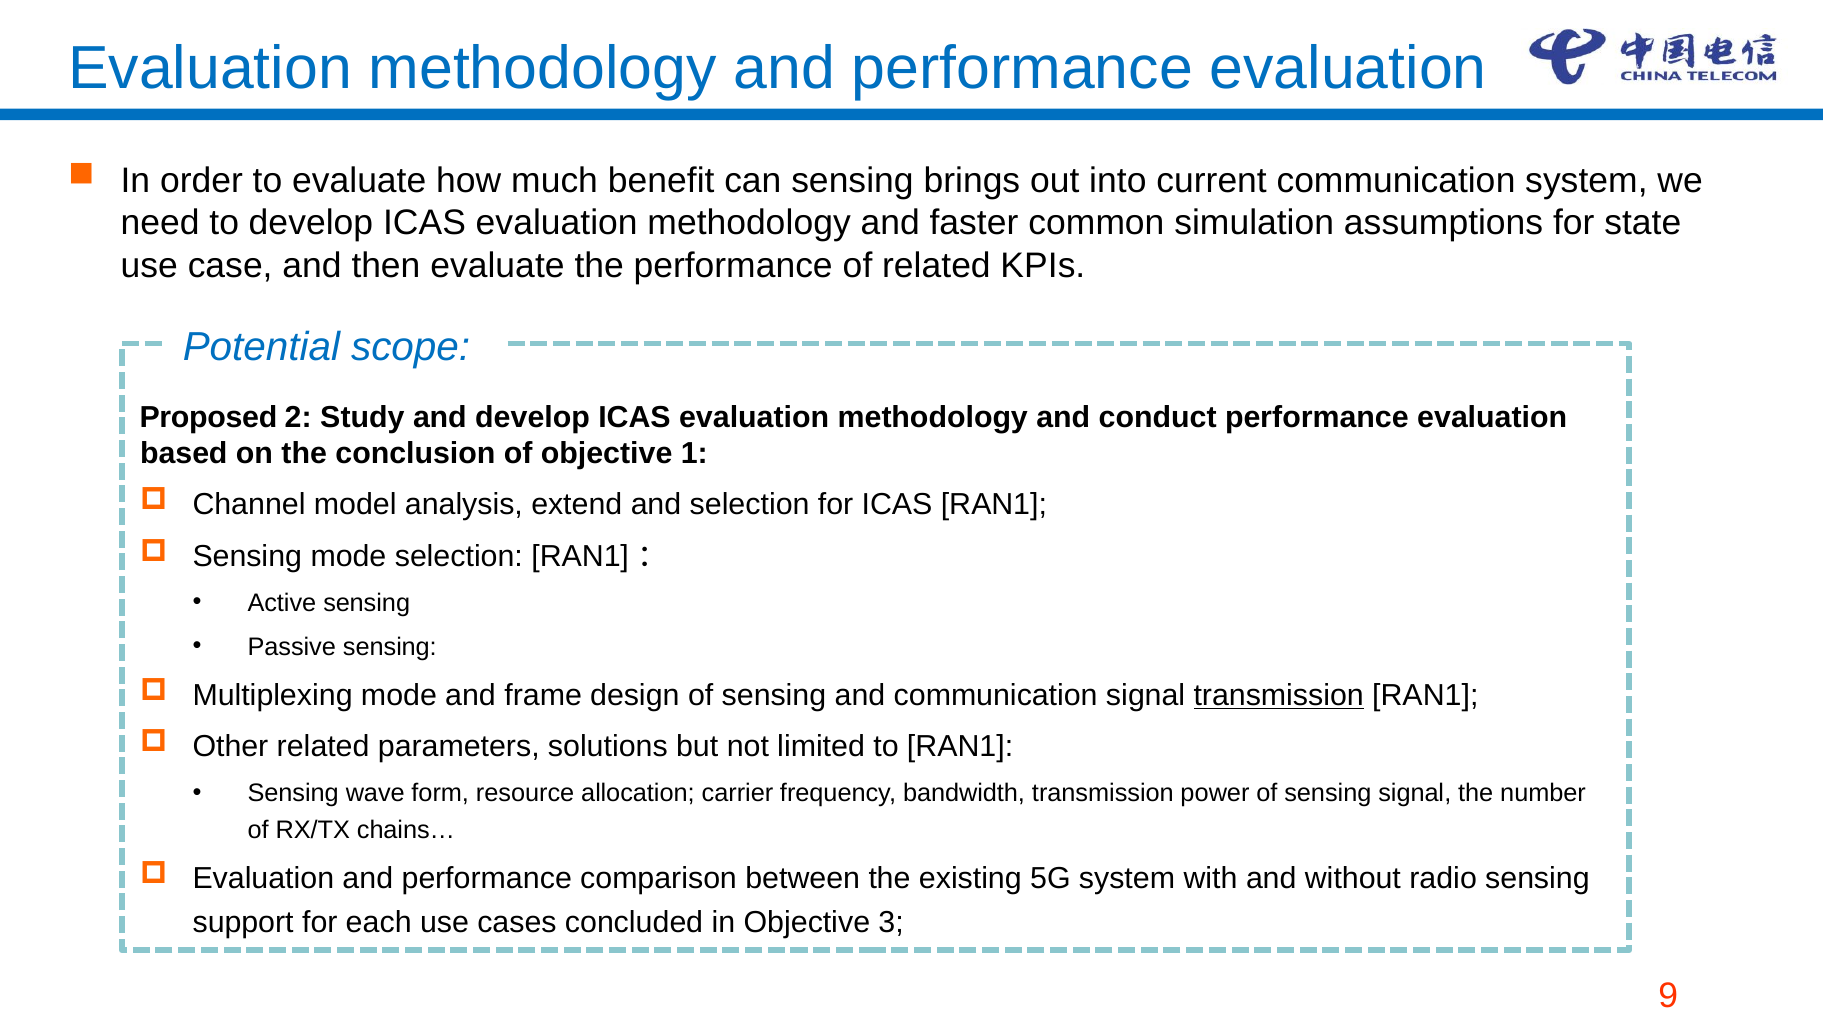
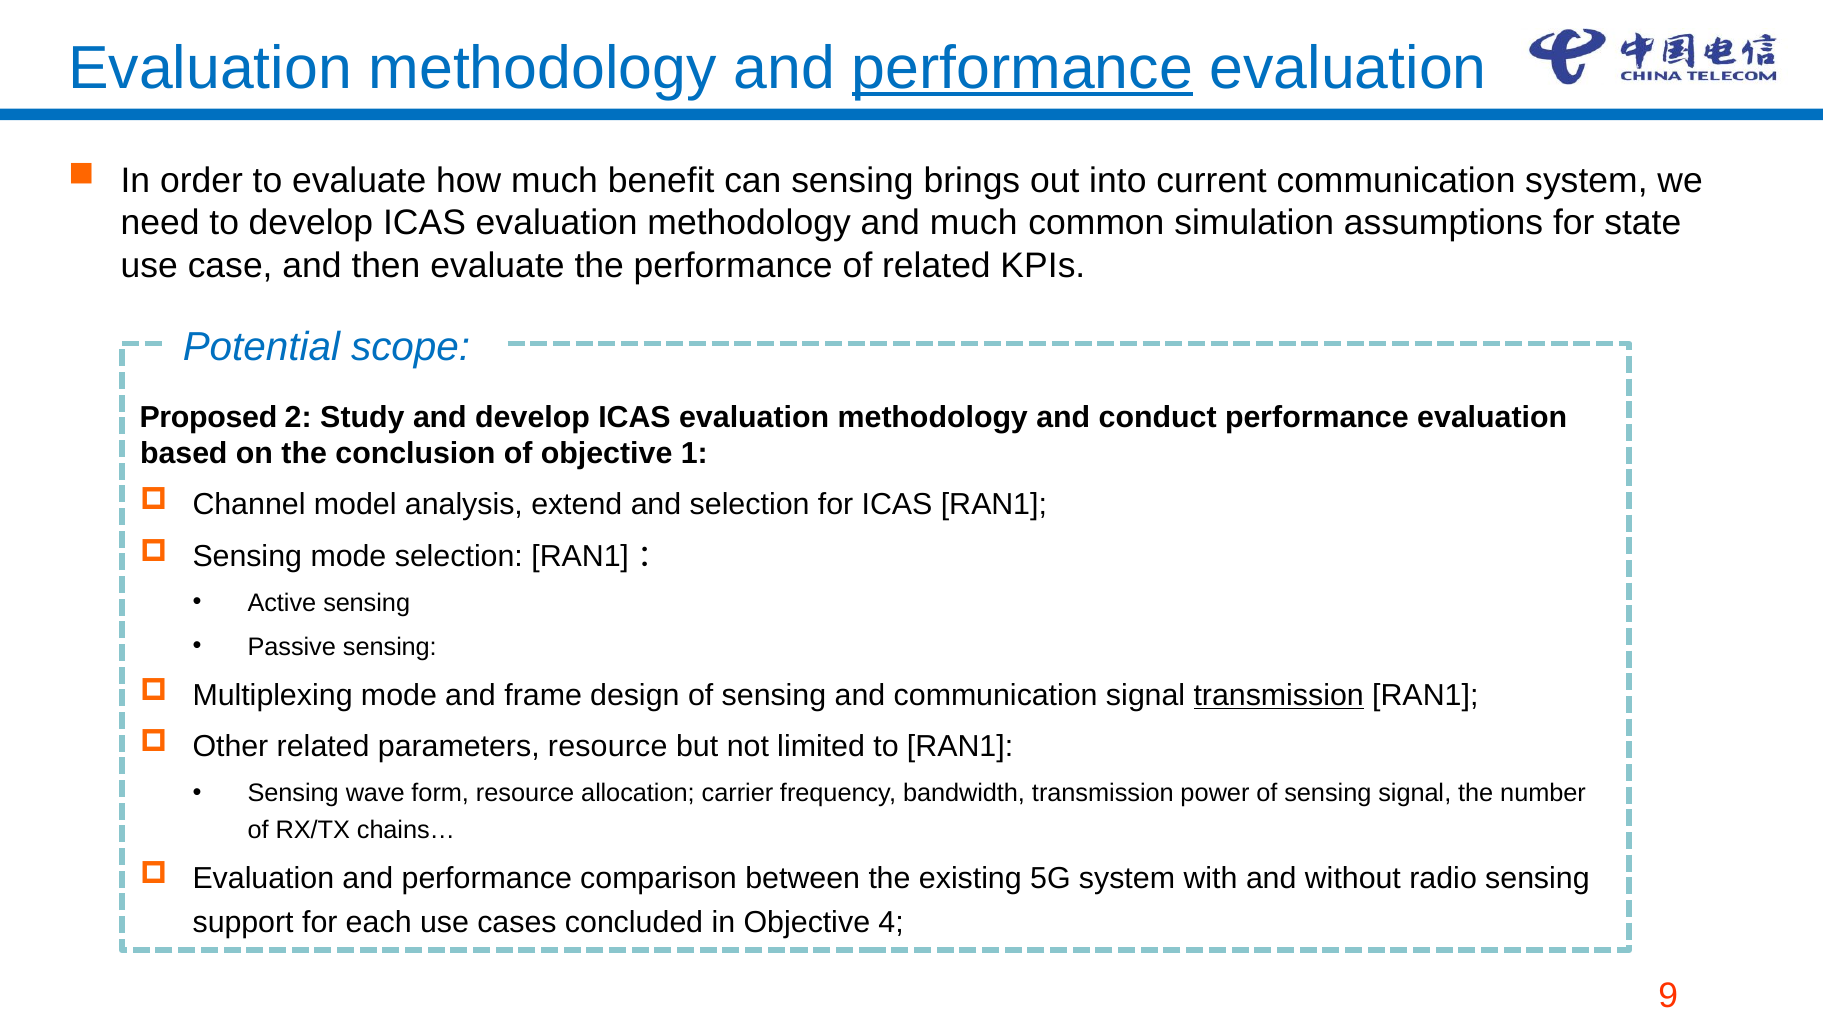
performance at (1022, 68) underline: none -> present
and faster: faster -> much
parameters solutions: solutions -> resource
3: 3 -> 4
